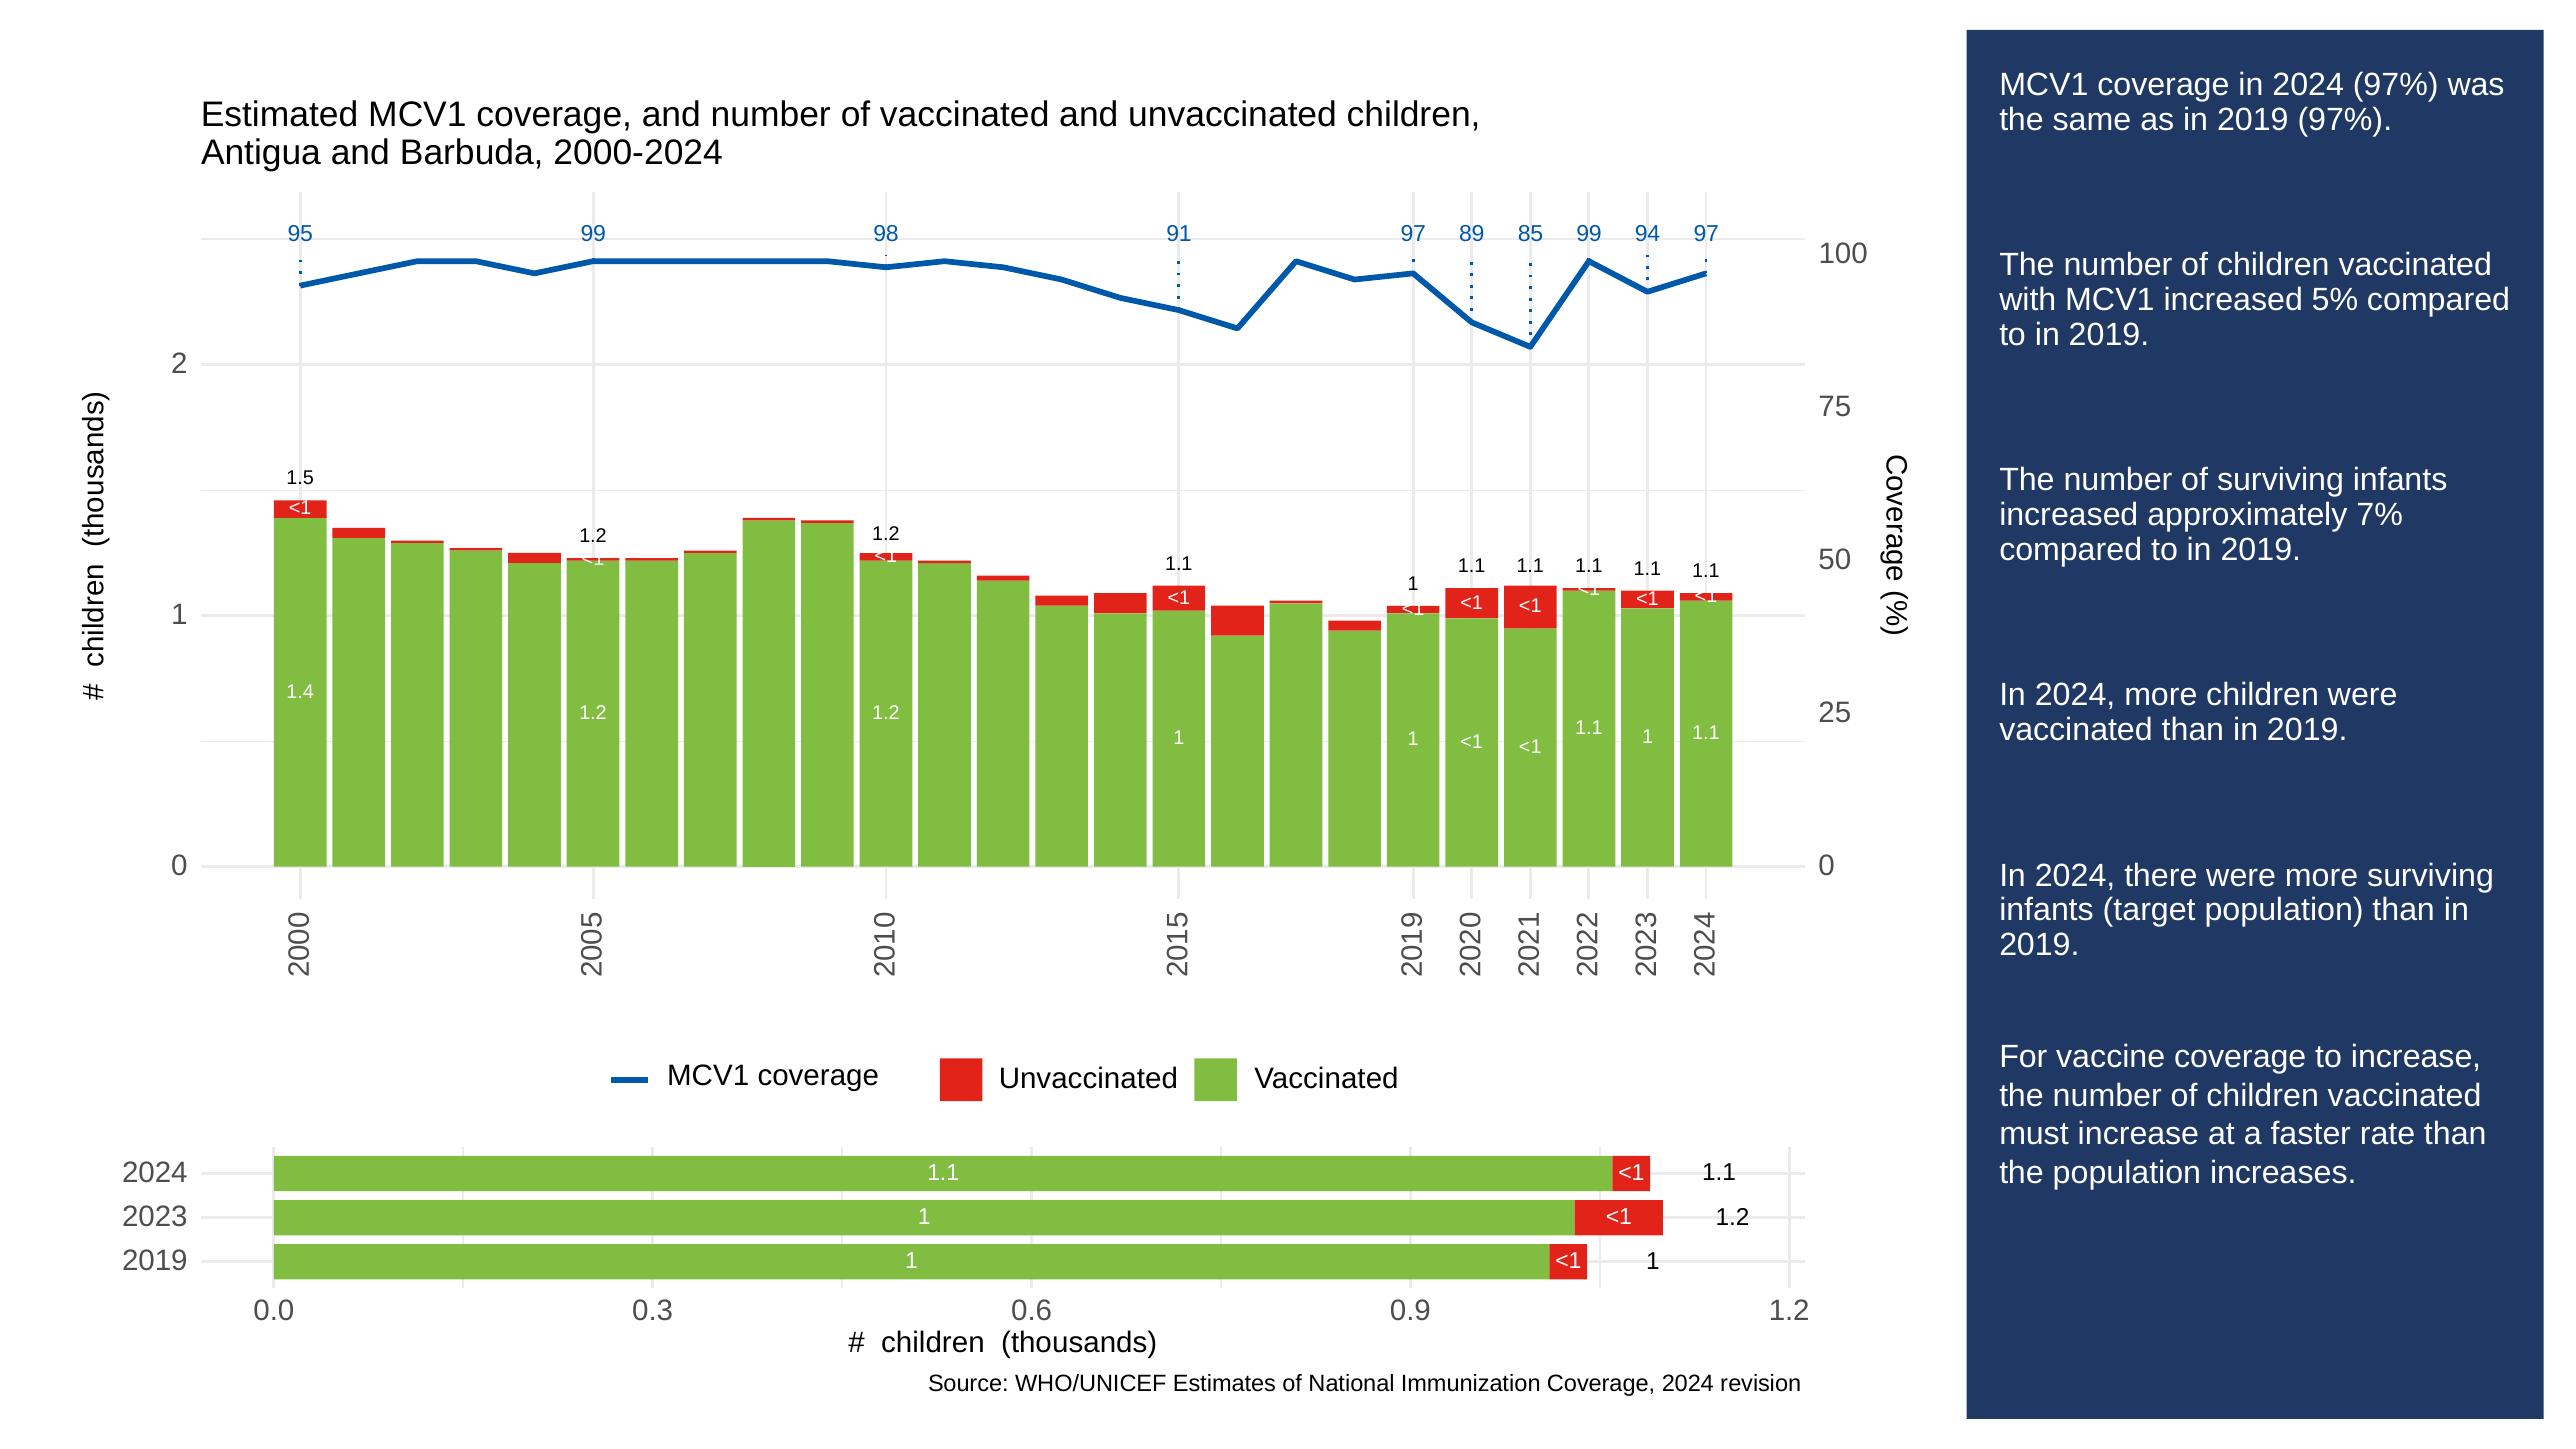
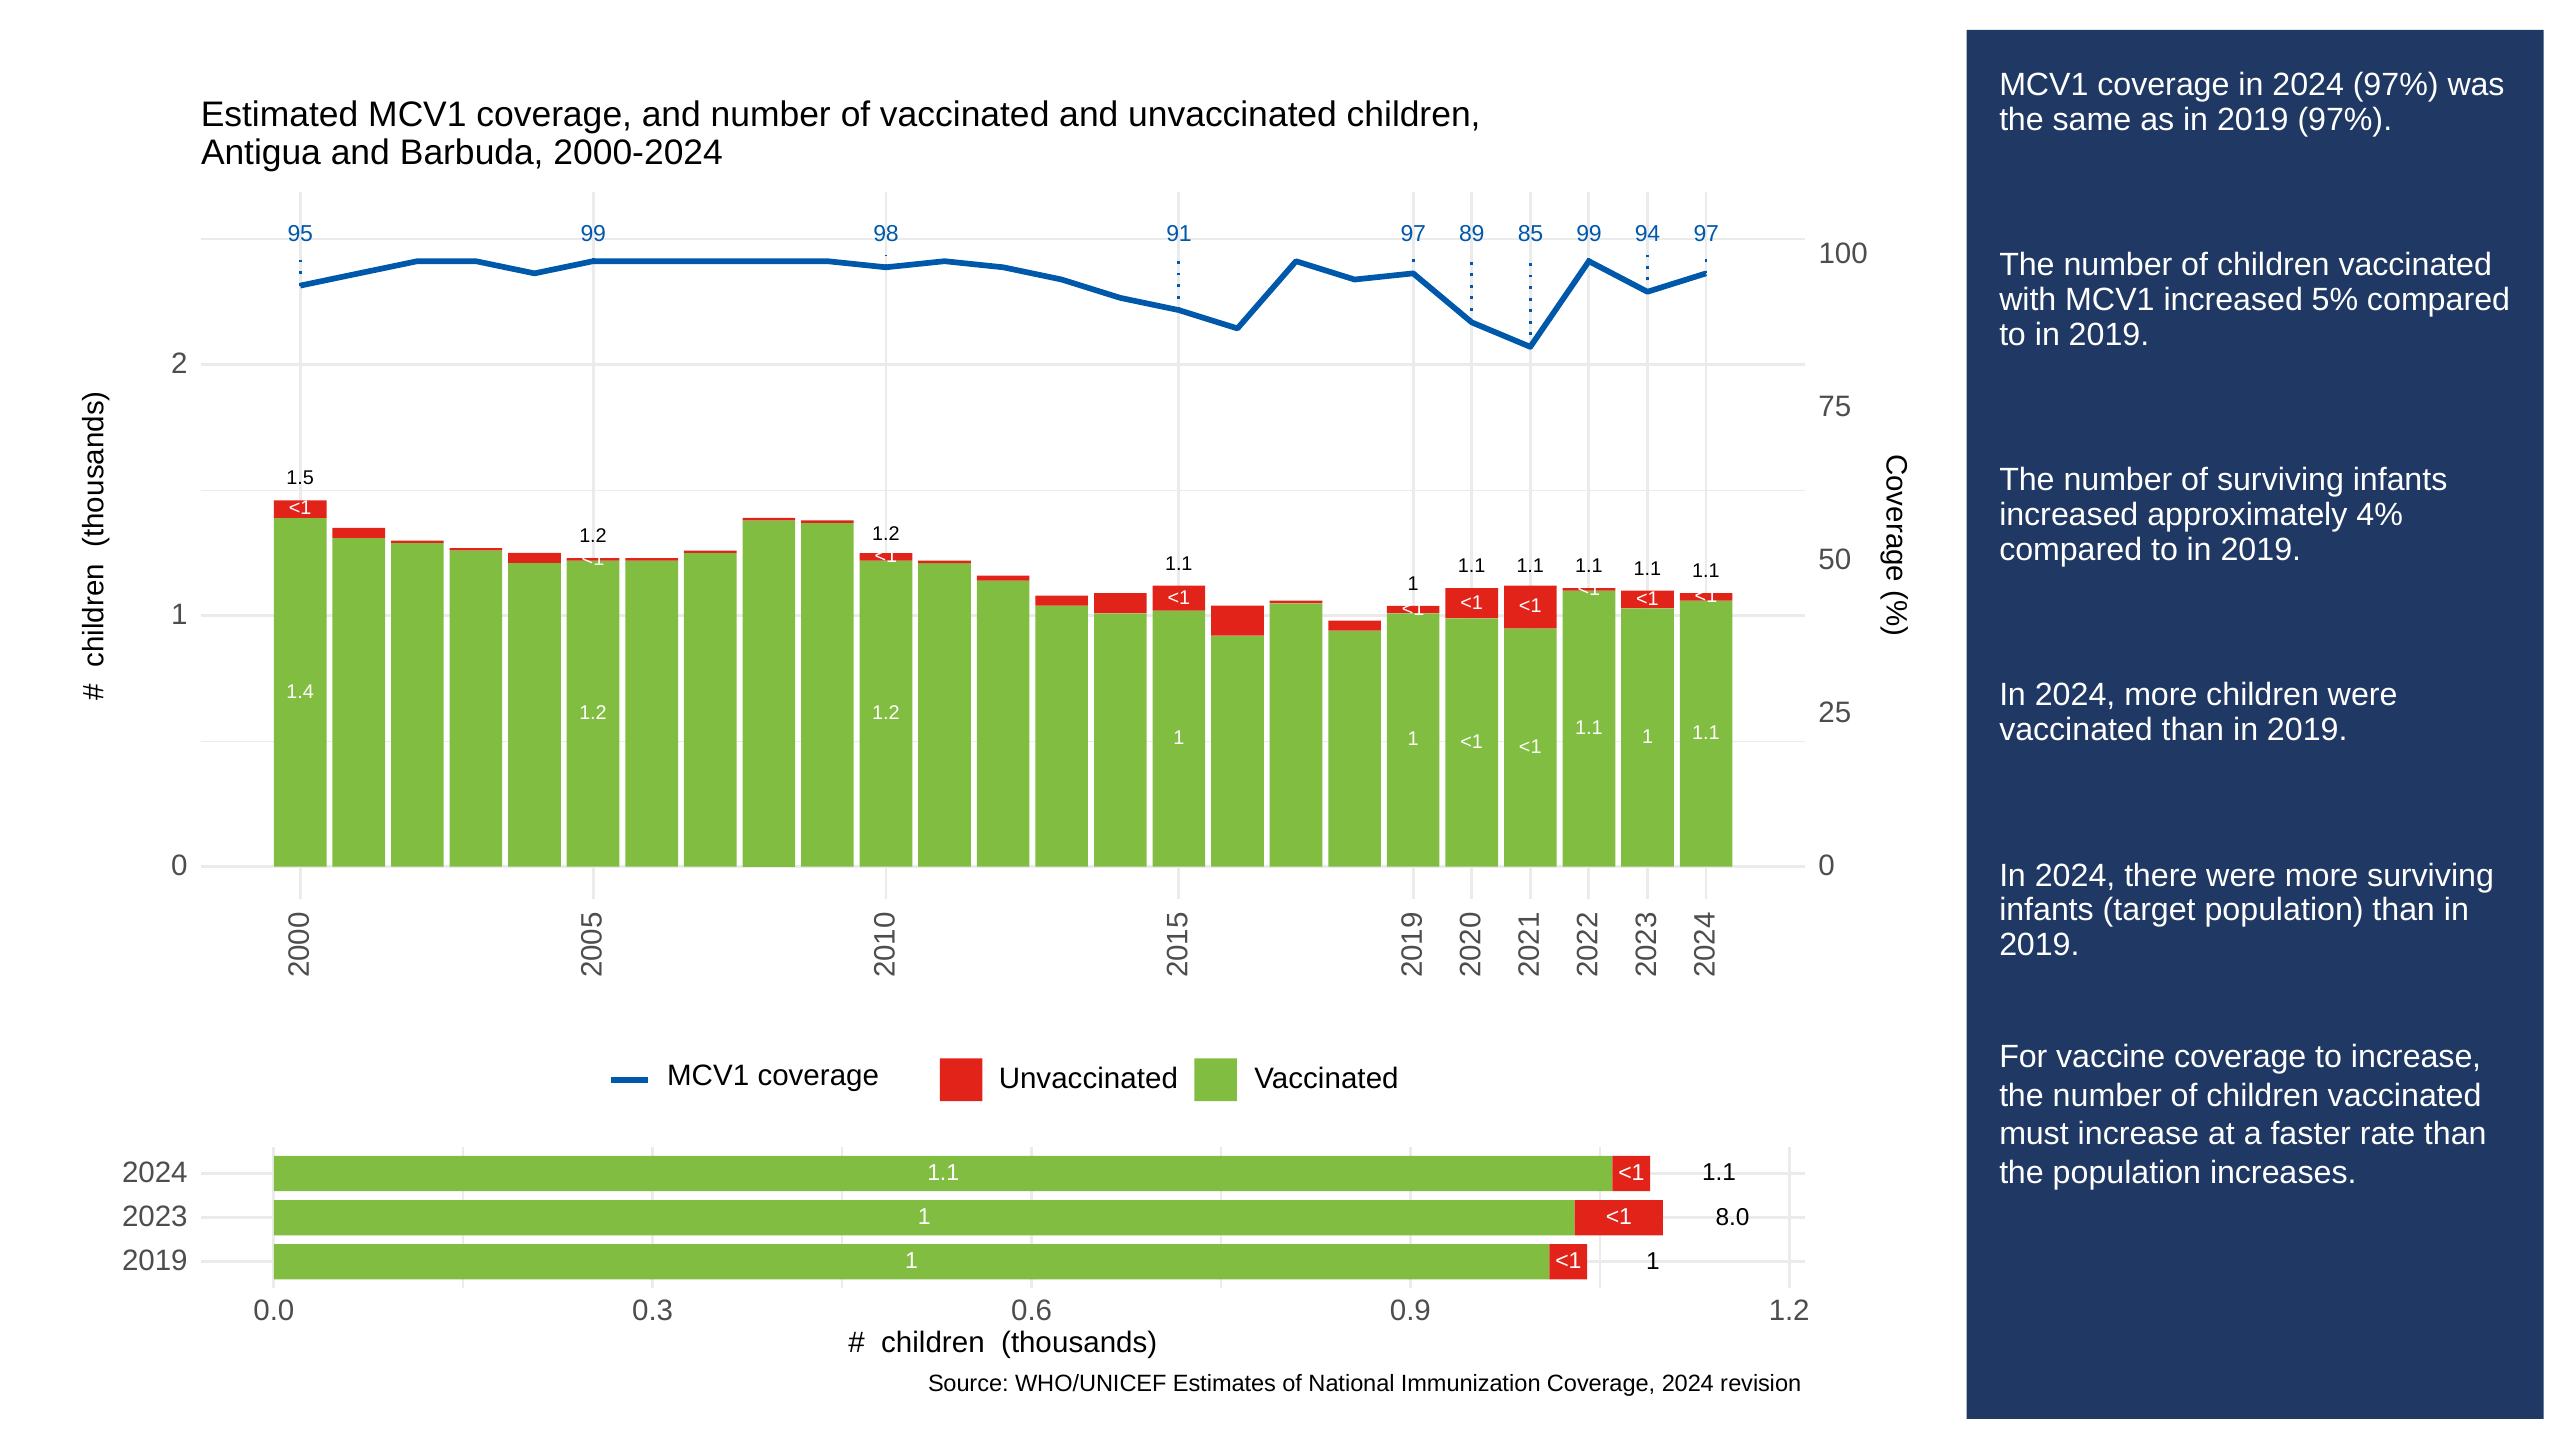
7%: 7% -> 4%
1.2 at (1732, 1217): 1.2 -> 8.0
